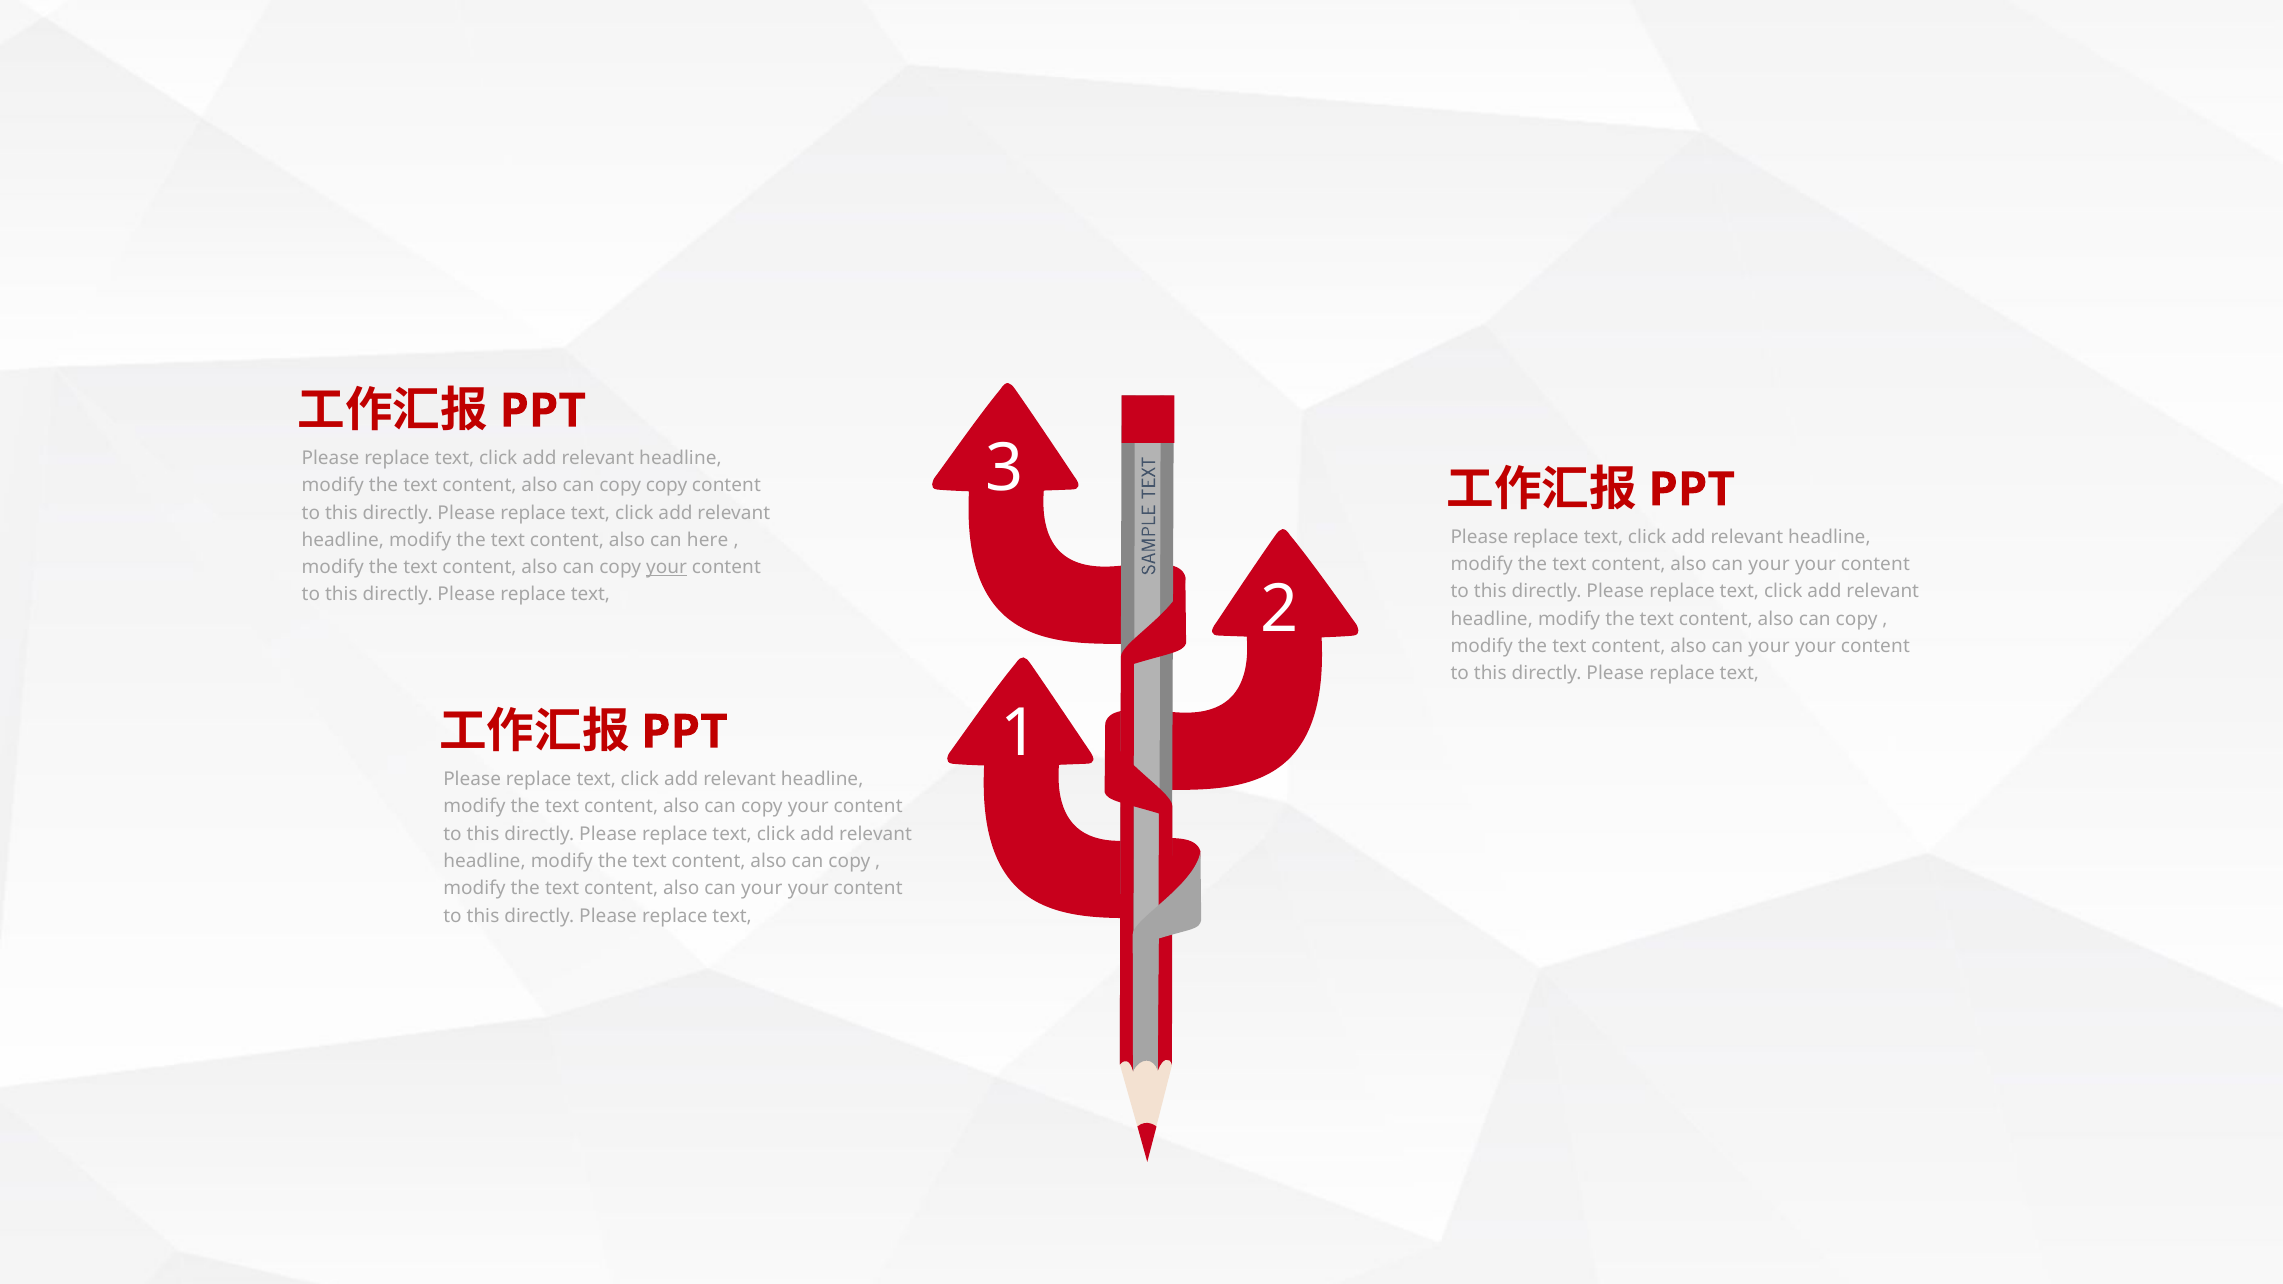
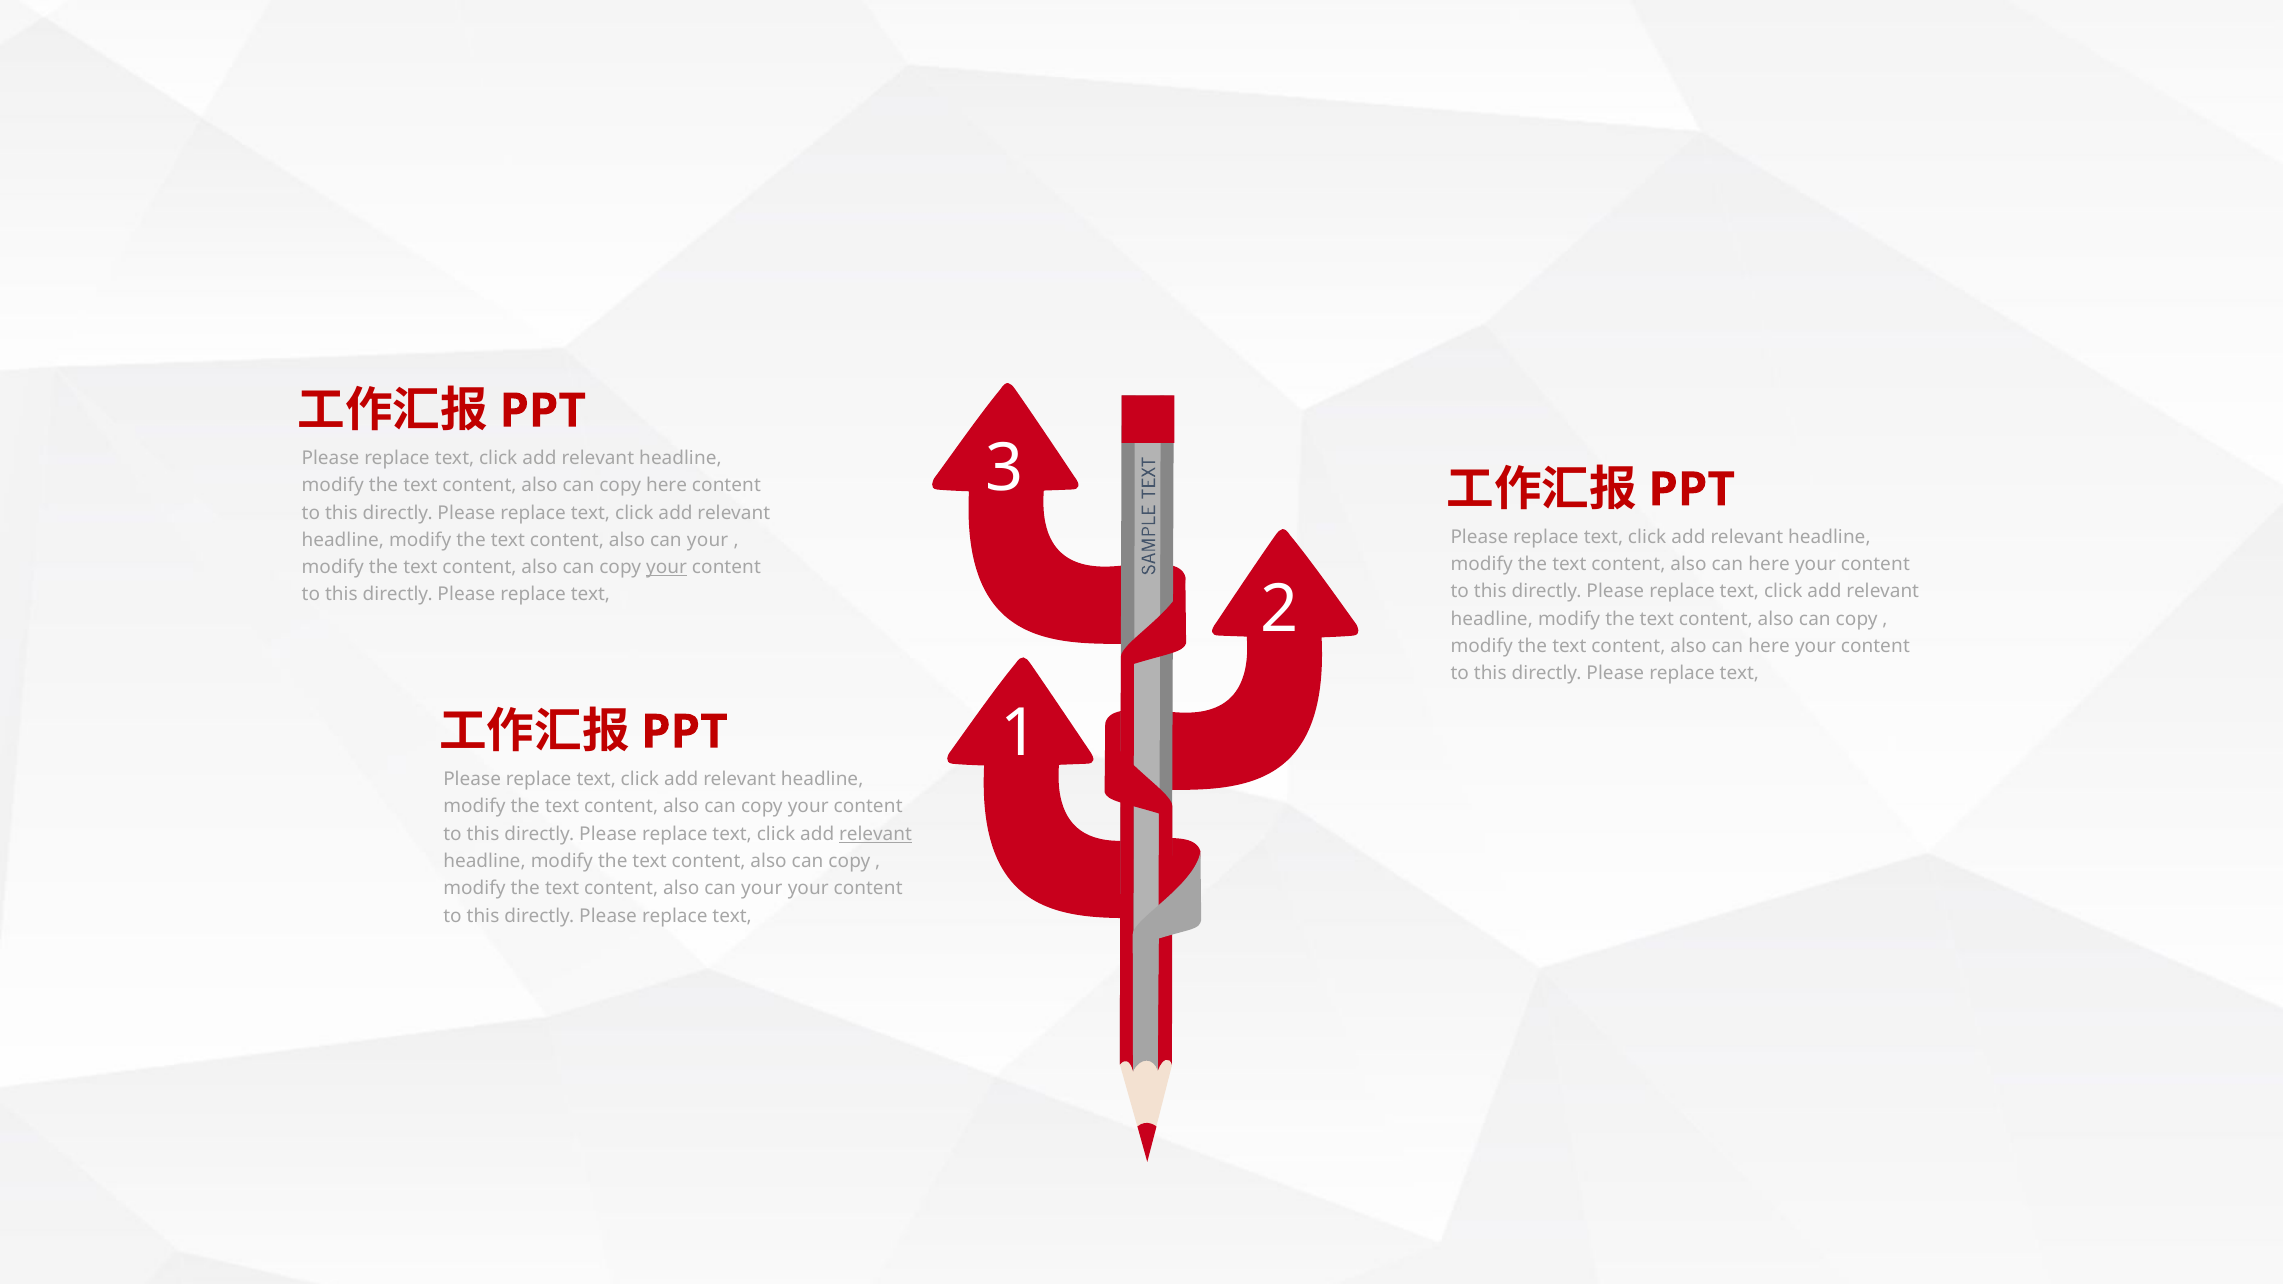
copy copy: copy -> here
here at (708, 540): here -> your
your at (1769, 564): your -> here
your at (1769, 646): your -> here
relevant at (876, 834) underline: none -> present
